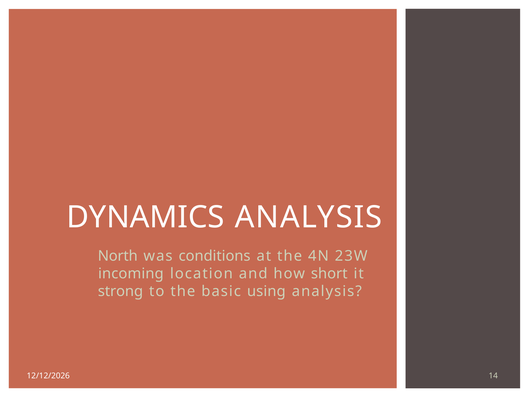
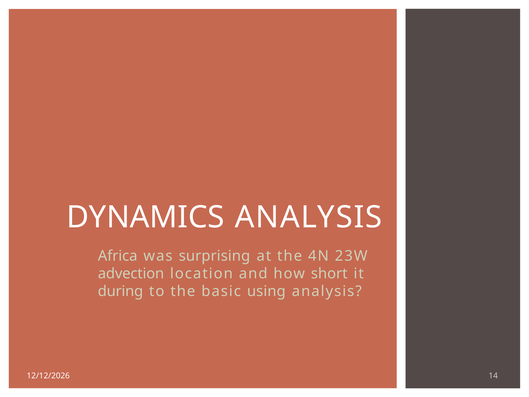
North: North -> Africa
conditions: conditions -> surprising
incoming: incoming -> advection
strong: strong -> during
